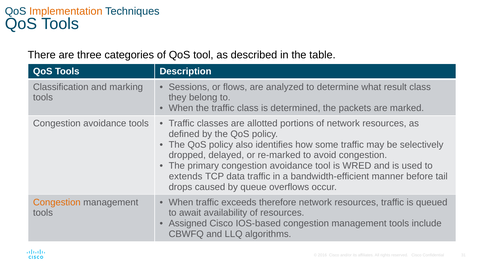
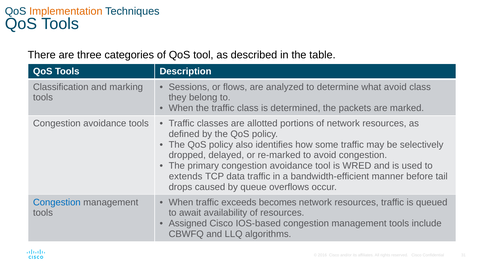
what result: result -> avoid
Congestion at (57, 203) colour: orange -> blue
therefore: therefore -> becomes
